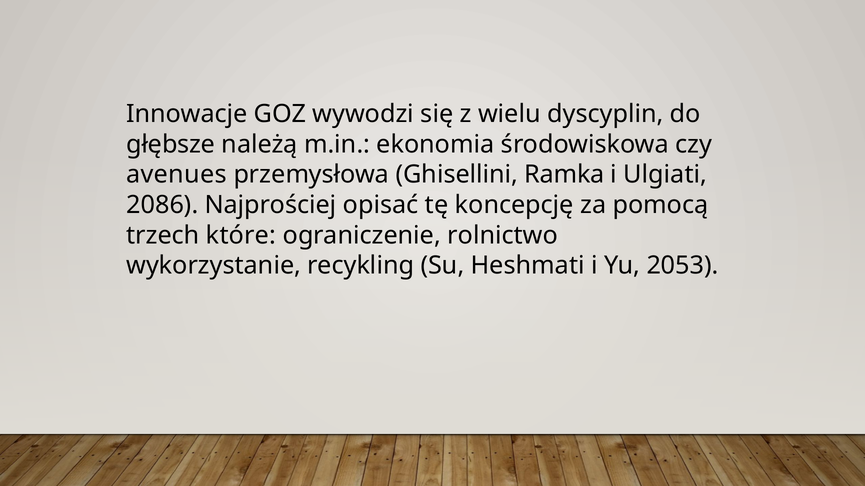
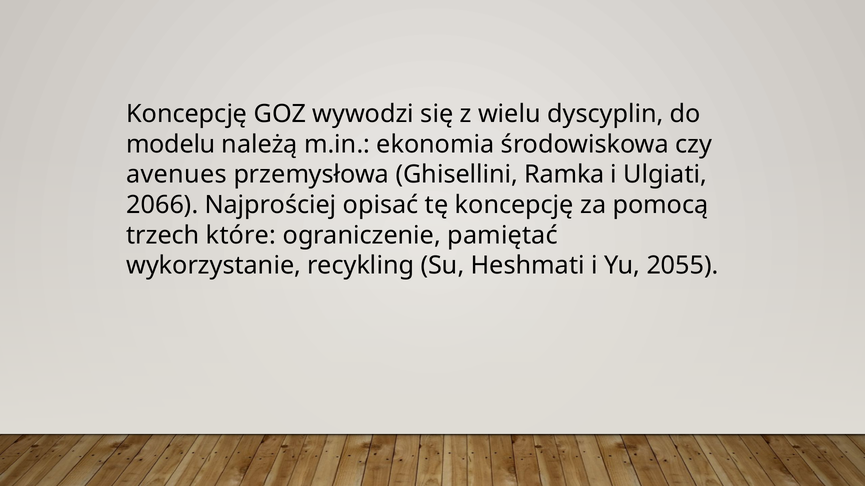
Innowacje at (187, 114): Innowacje -> Koncepcję
głębsze: głębsze -> modelu
2086: 2086 -> 2066
rolnictwo: rolnictwo -> pamiętać
2053: 2053 -> 2055
